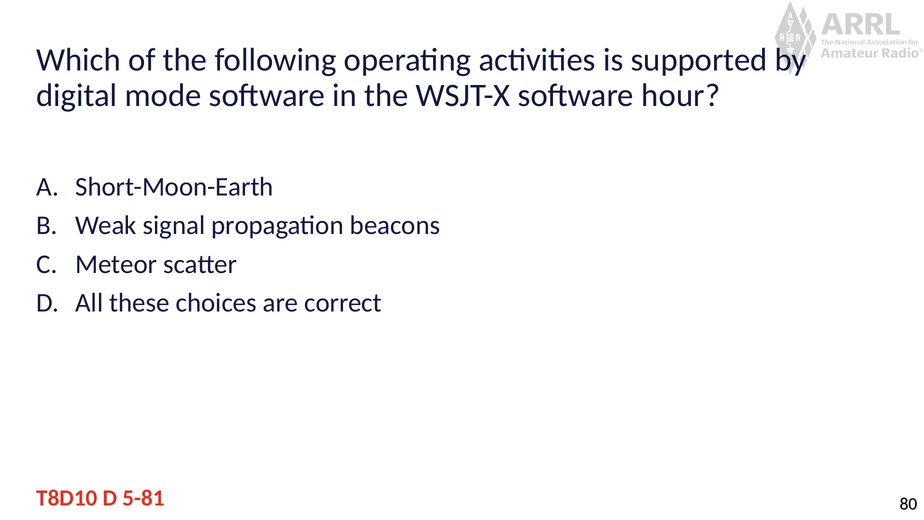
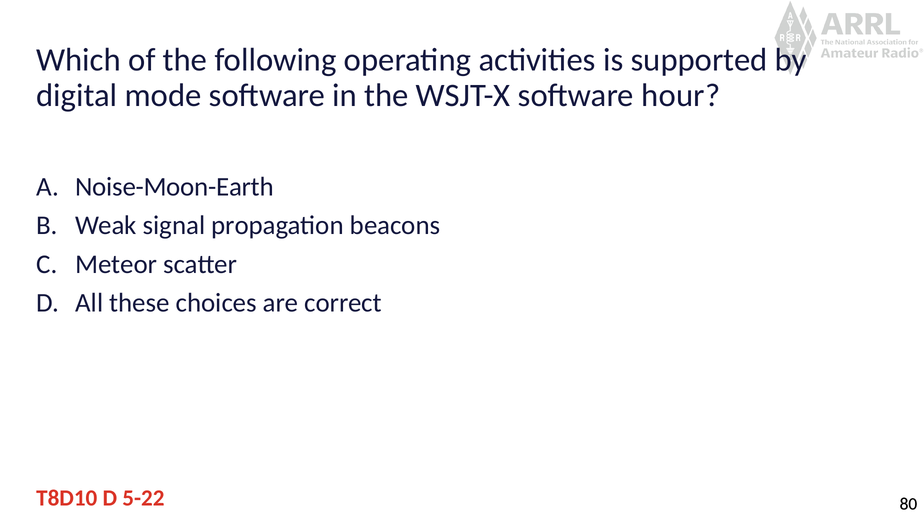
Short-Moon-Earth: Short-Moon-Earth -> Noise-Moon-Earth
5-81: 5-81 -> 5-22
